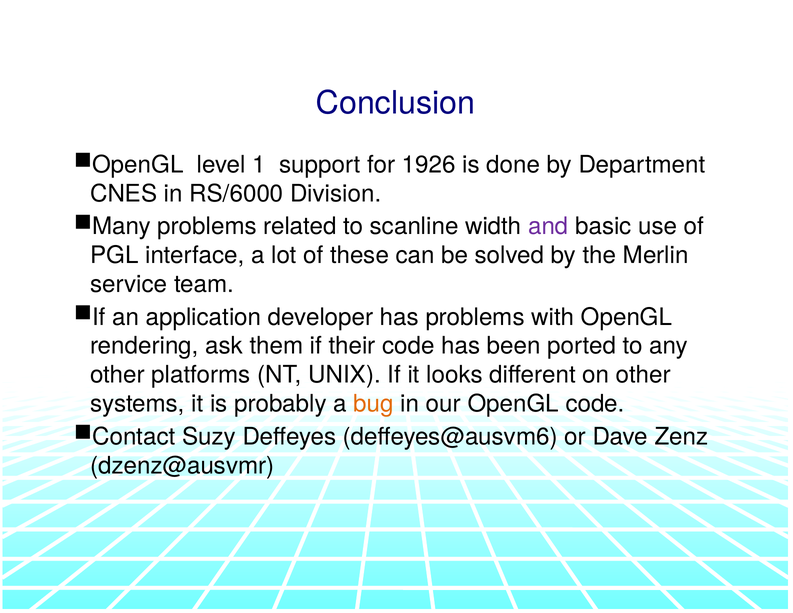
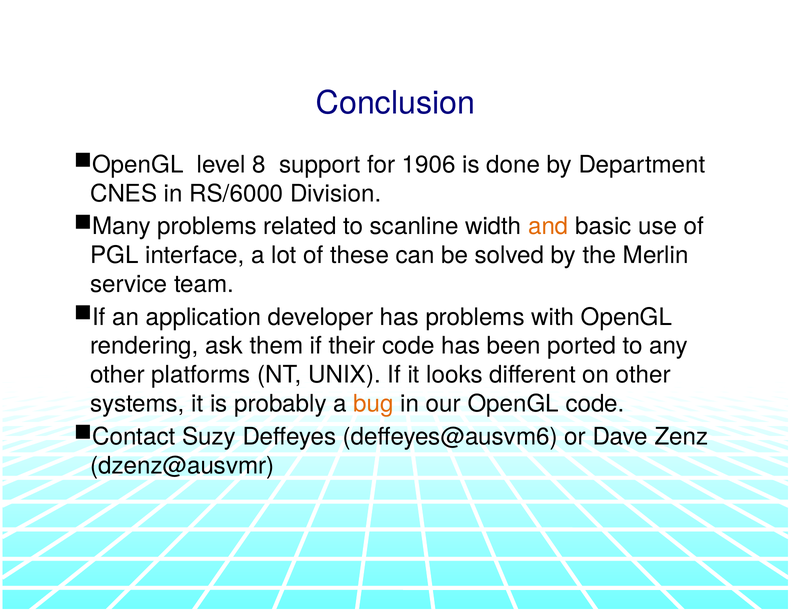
1: 1 -> 8
1926: 1926 -> 1906
and colour: purple -> orange
